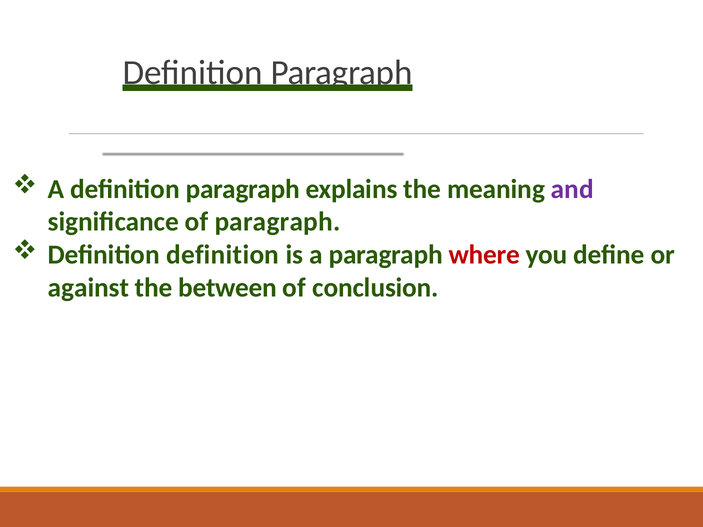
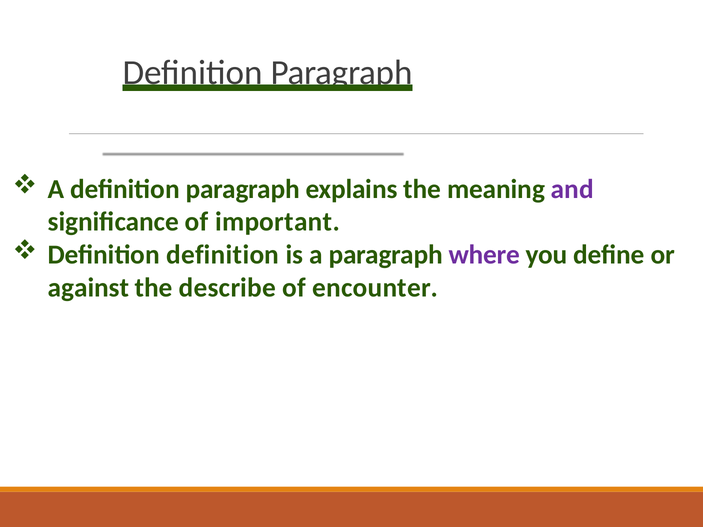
of paragraph: paragraph -> important
where colour: red -> purple
between: between -> describe
conclusion: conclusion -> encounter
